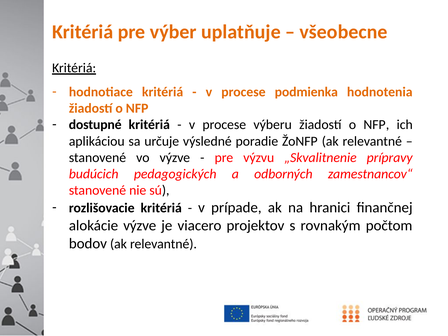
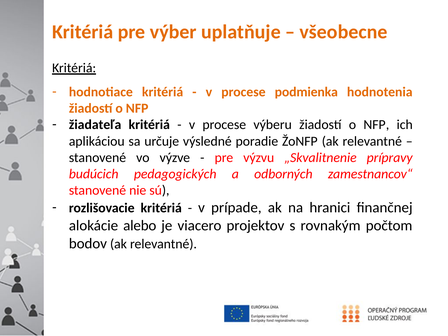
dostupné: dostupné -> žiadateľa
alokácie výzve: výzve -> alebo
